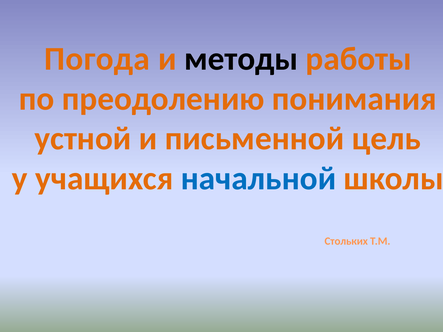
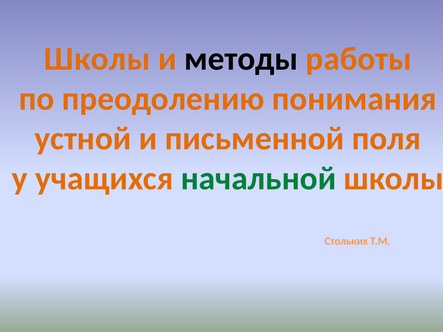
Погода at (97, 59): Погода -> Школы
цель: цель -> поля
начальной colour: blue -> green
